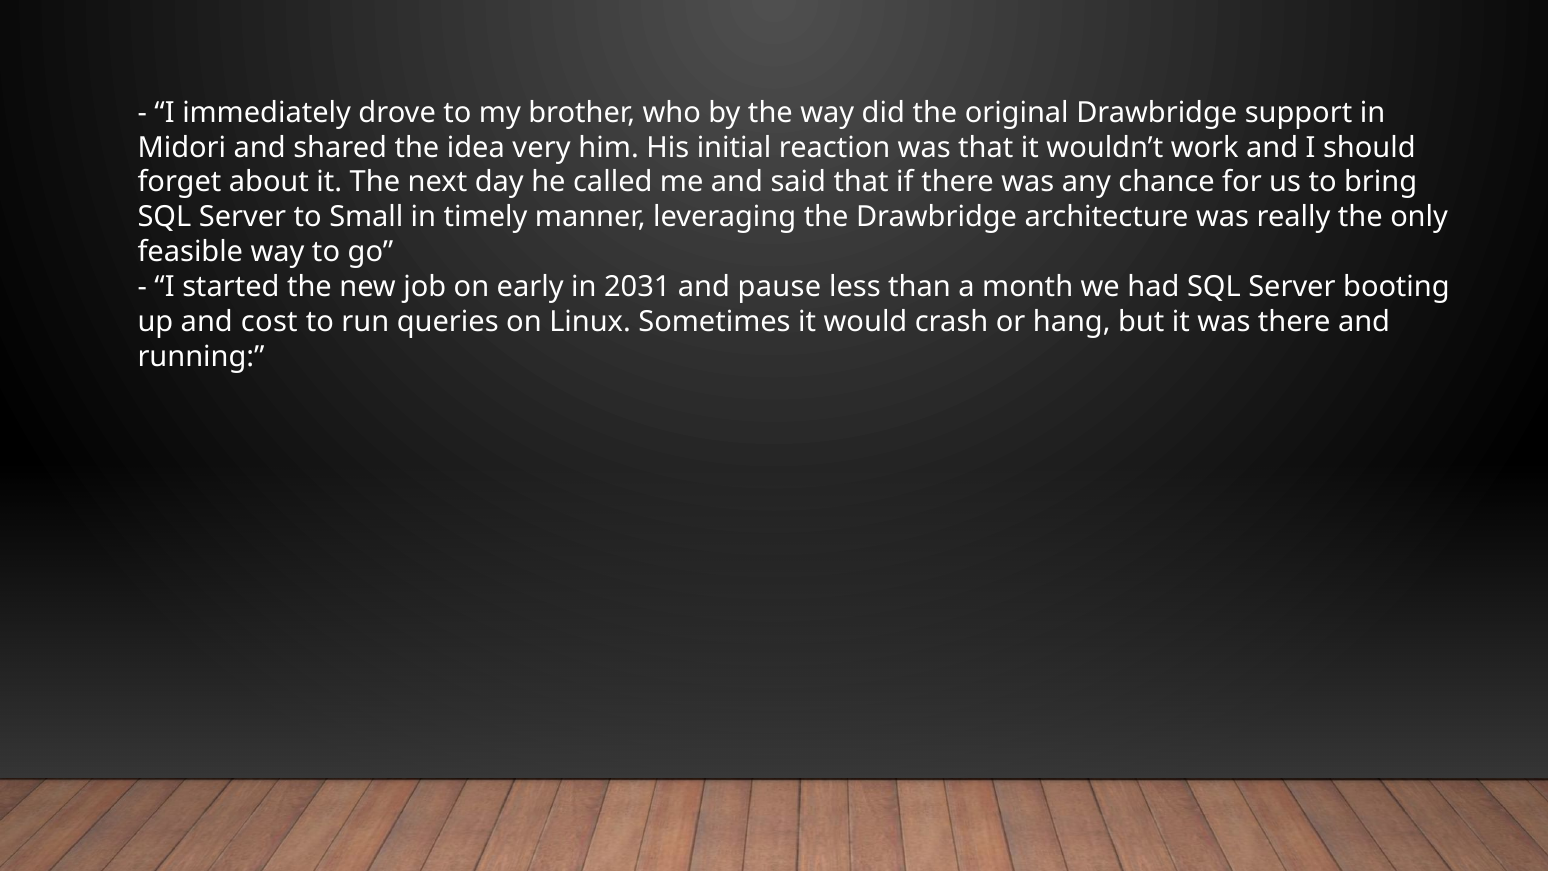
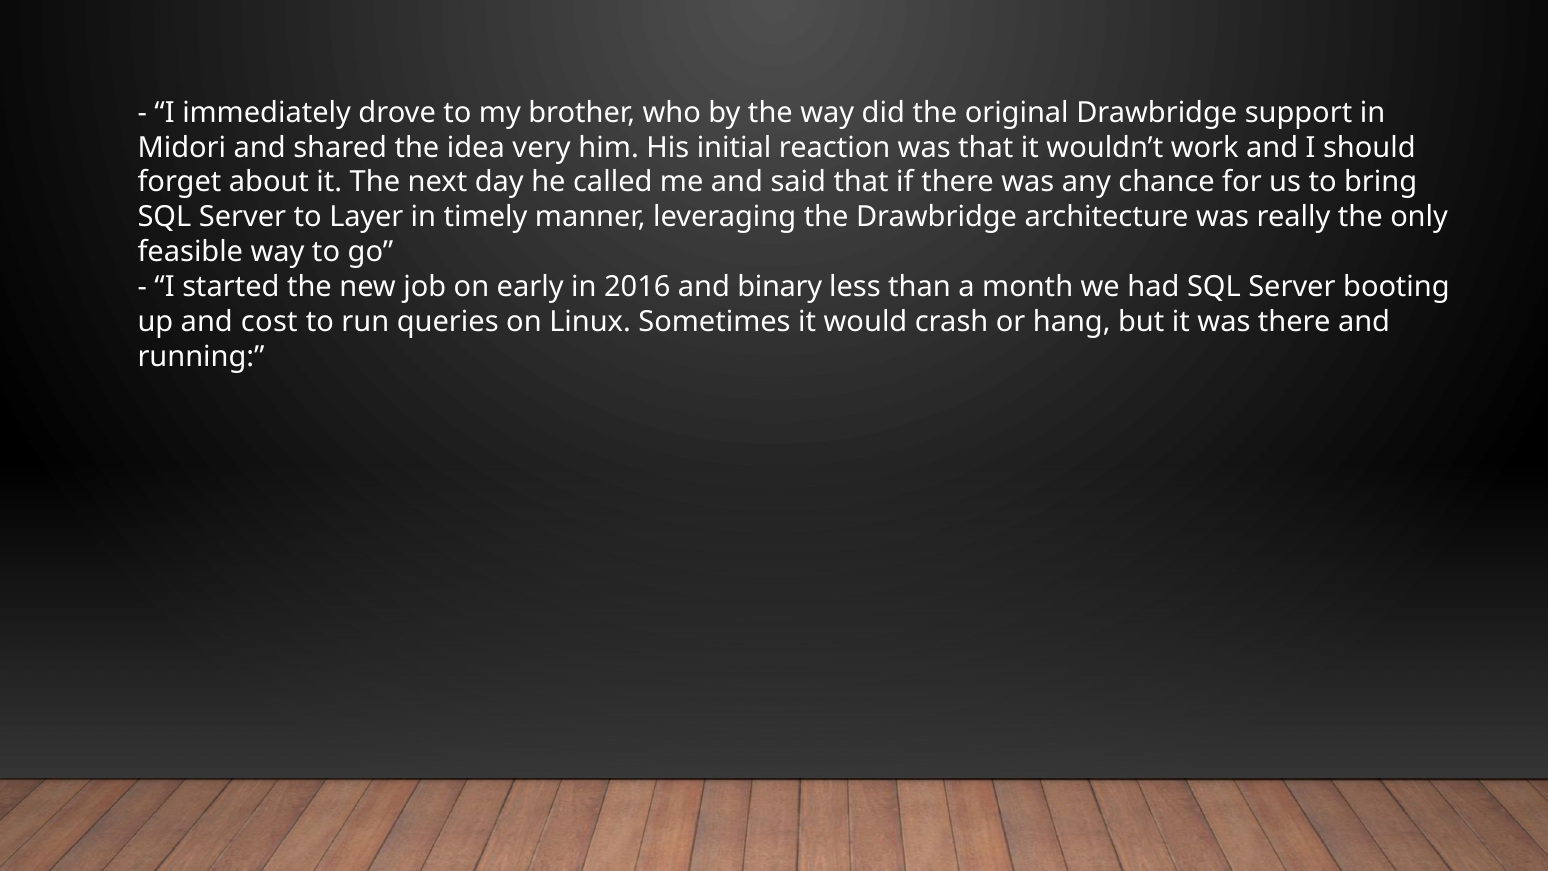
Small: Small -> Layer
2031: 2031 -> 2016
pause: pause -> binary
